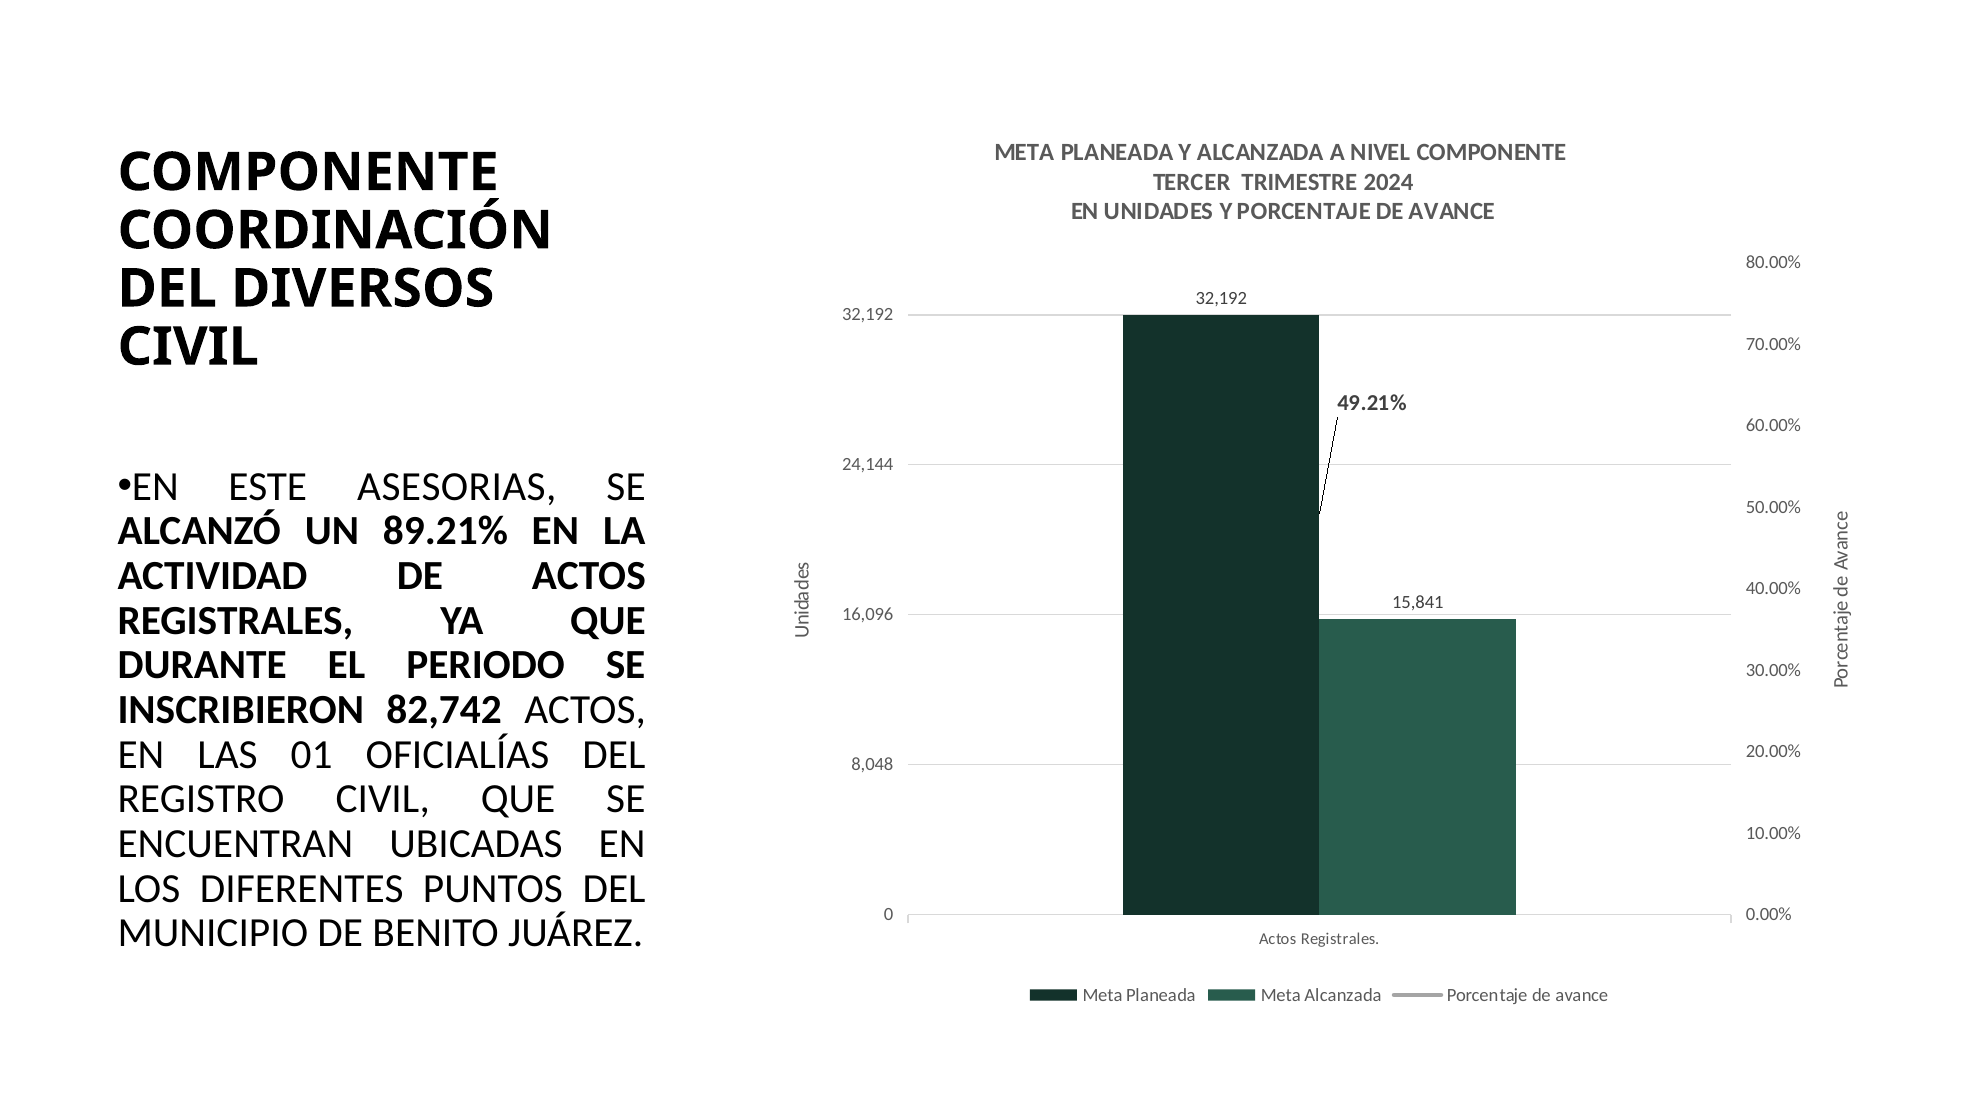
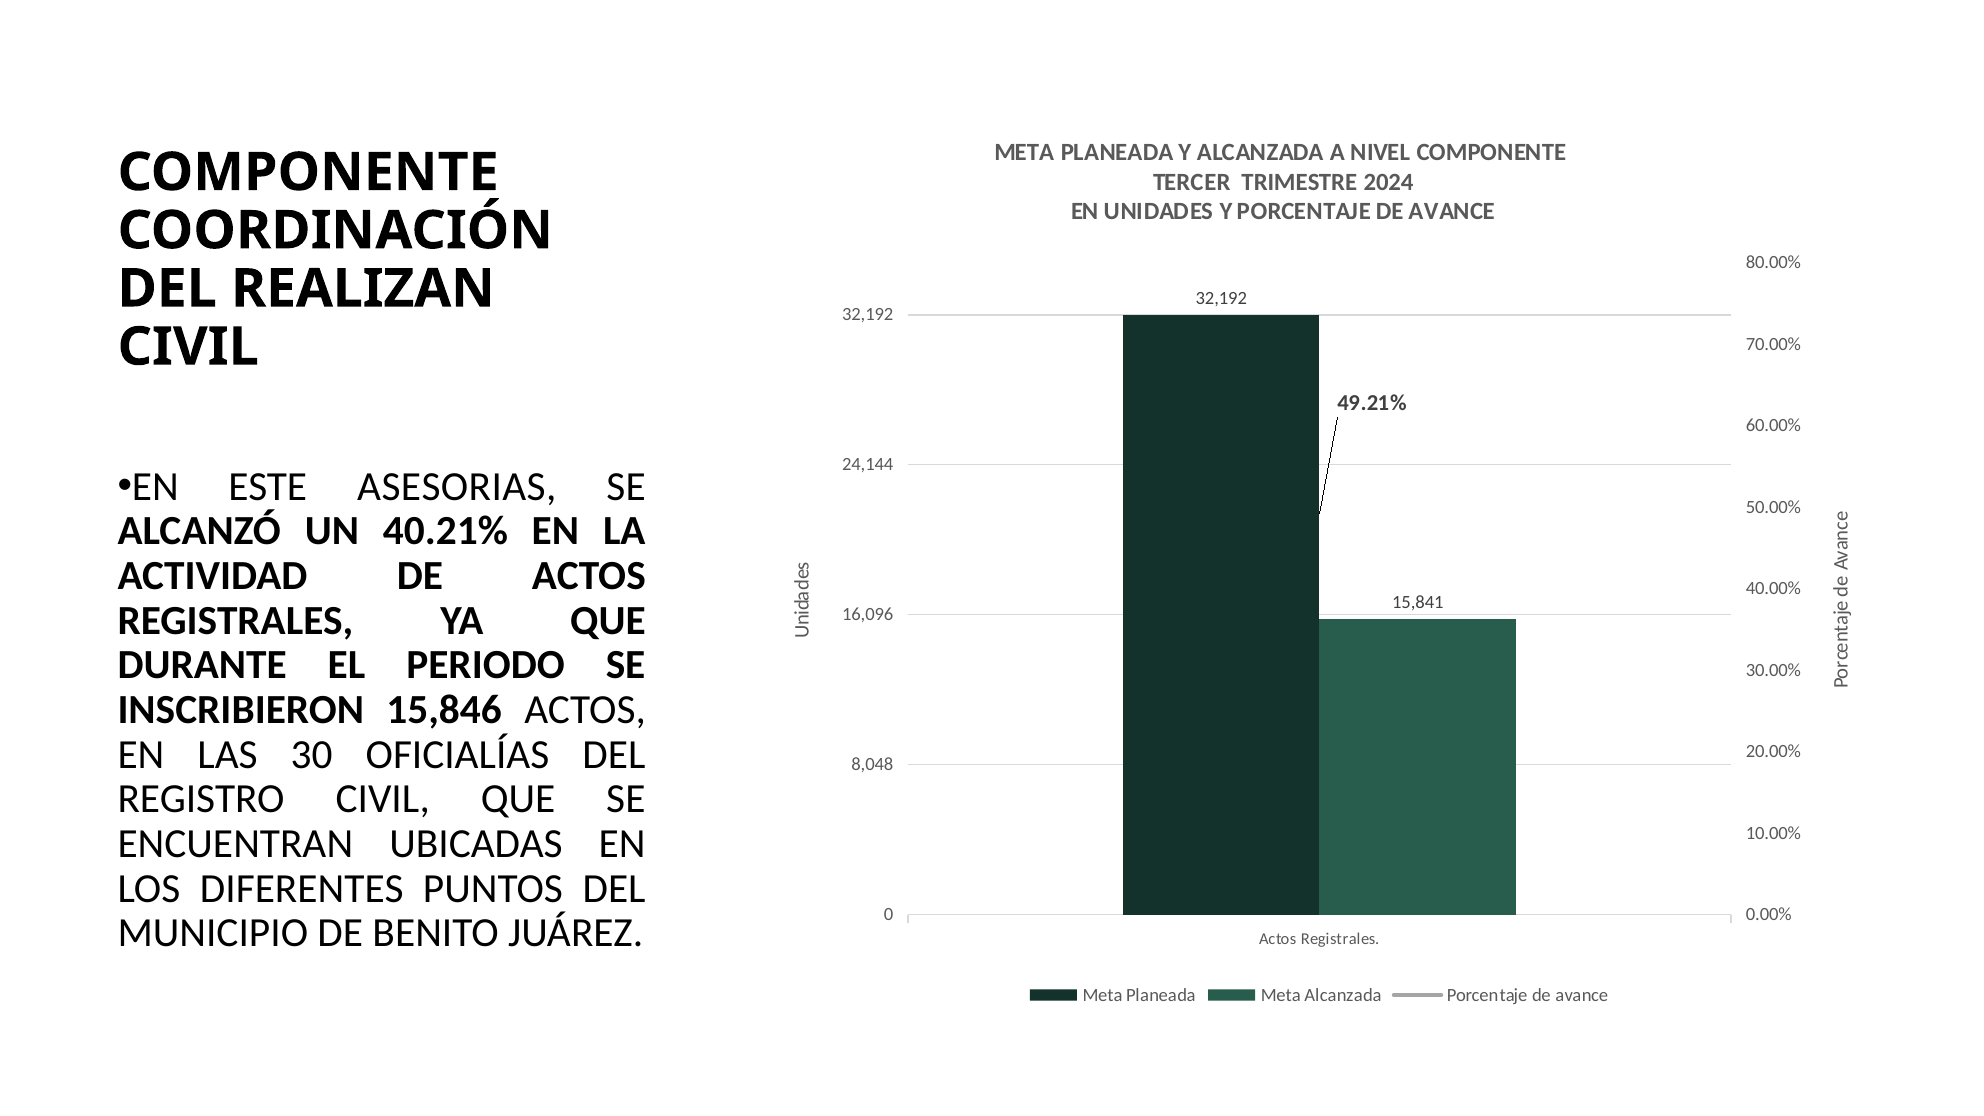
DIVERSOS: DIVERSOS -> REALIZAN
89.21%: 89.21% -> 40.21%
82,742: 82,742 -> 15,846
01: 01 -> 30
